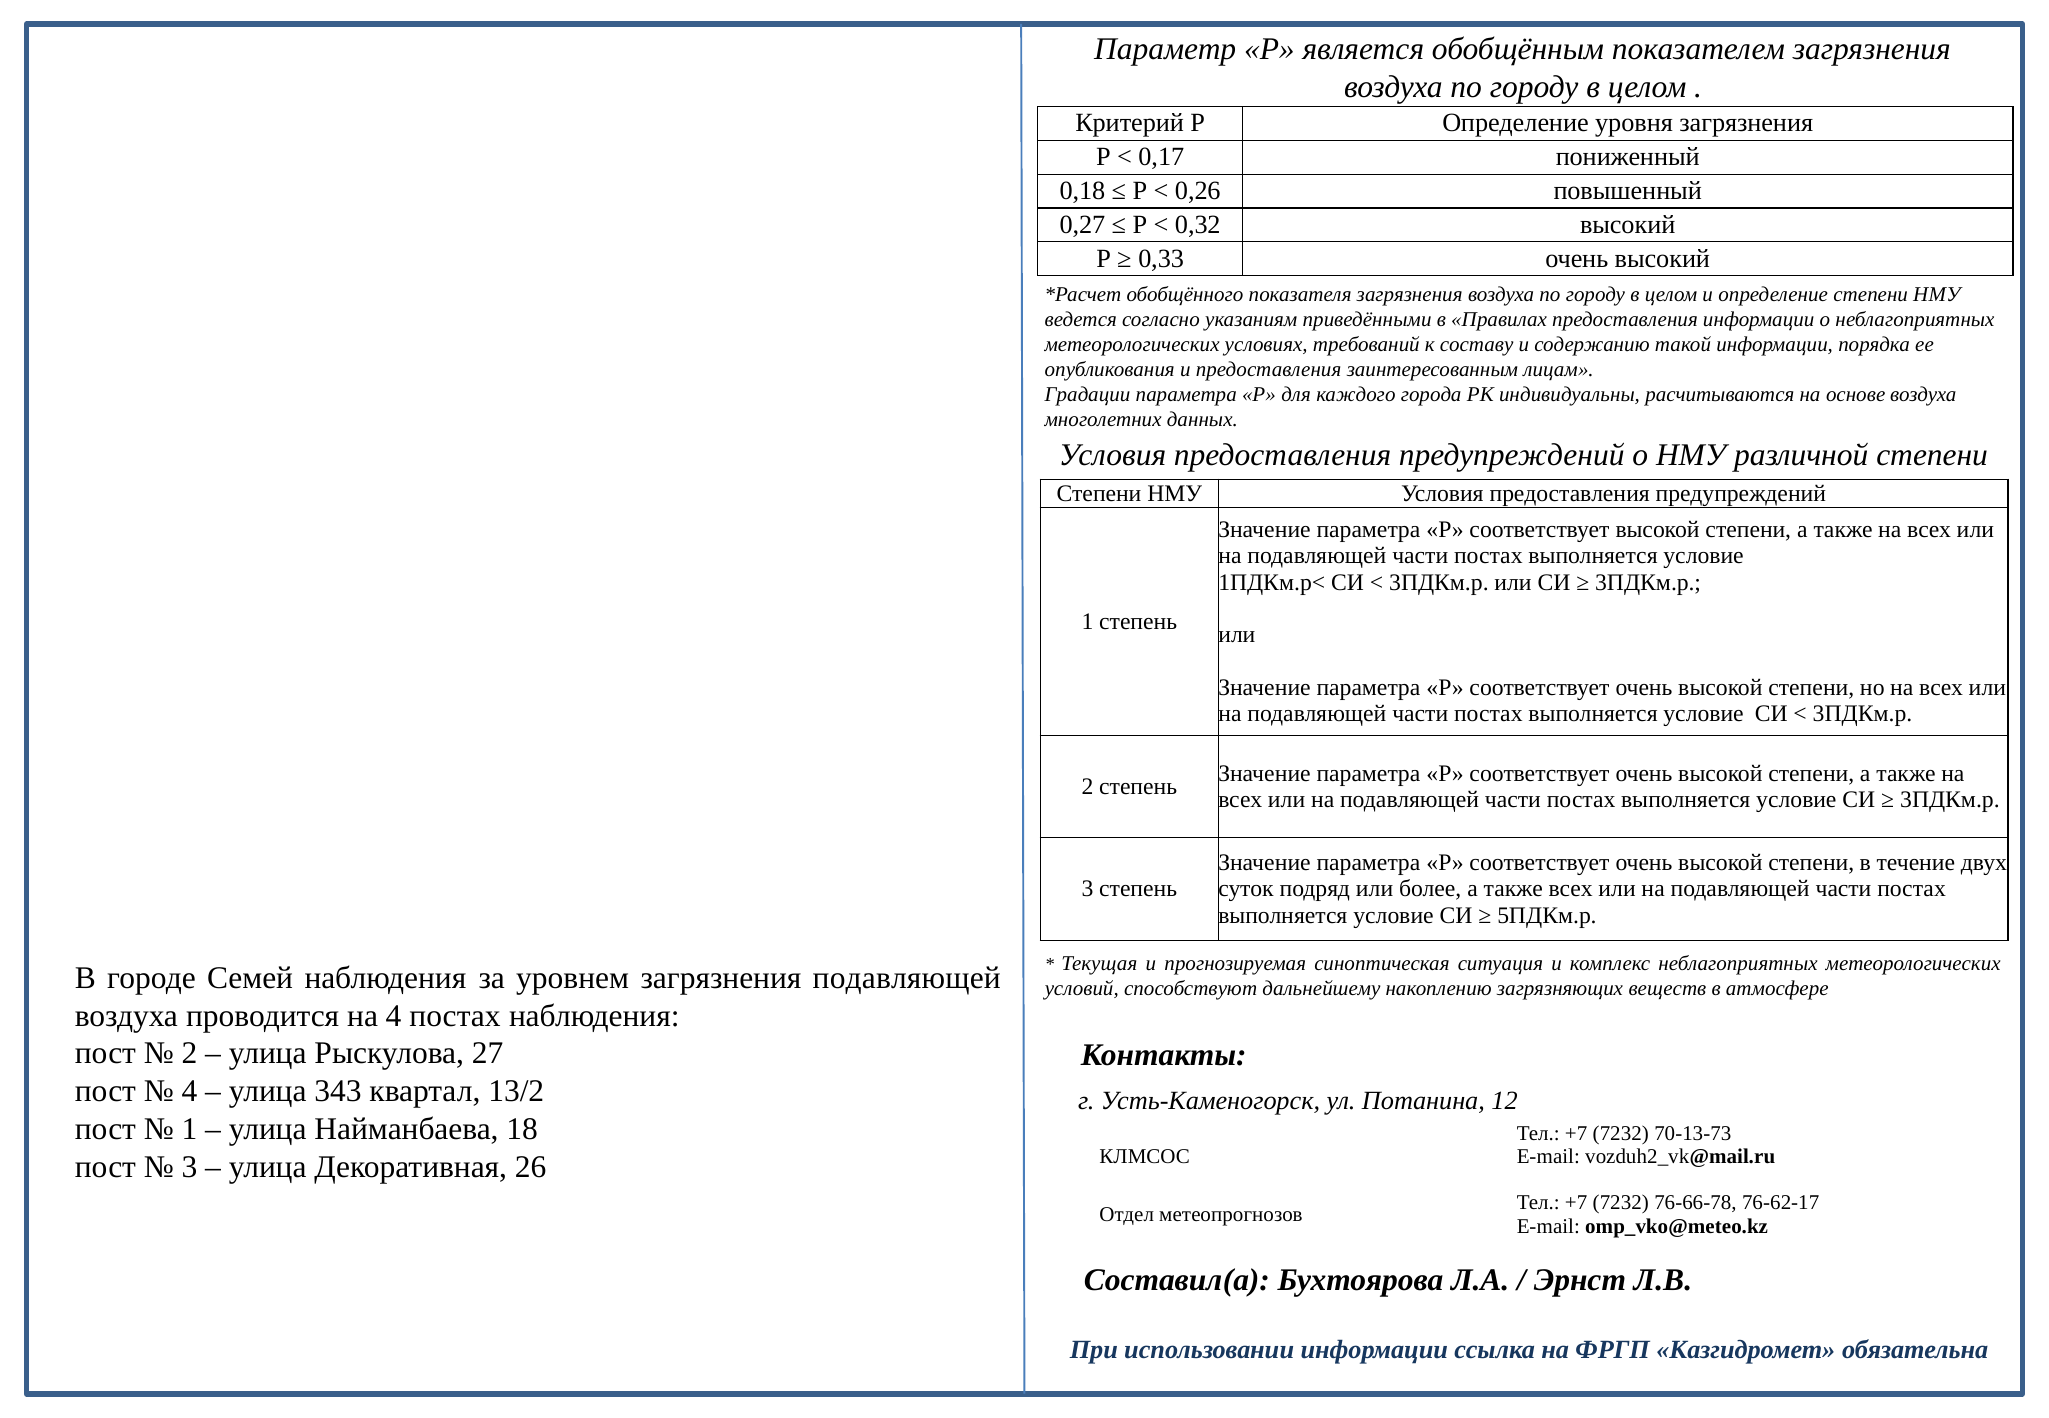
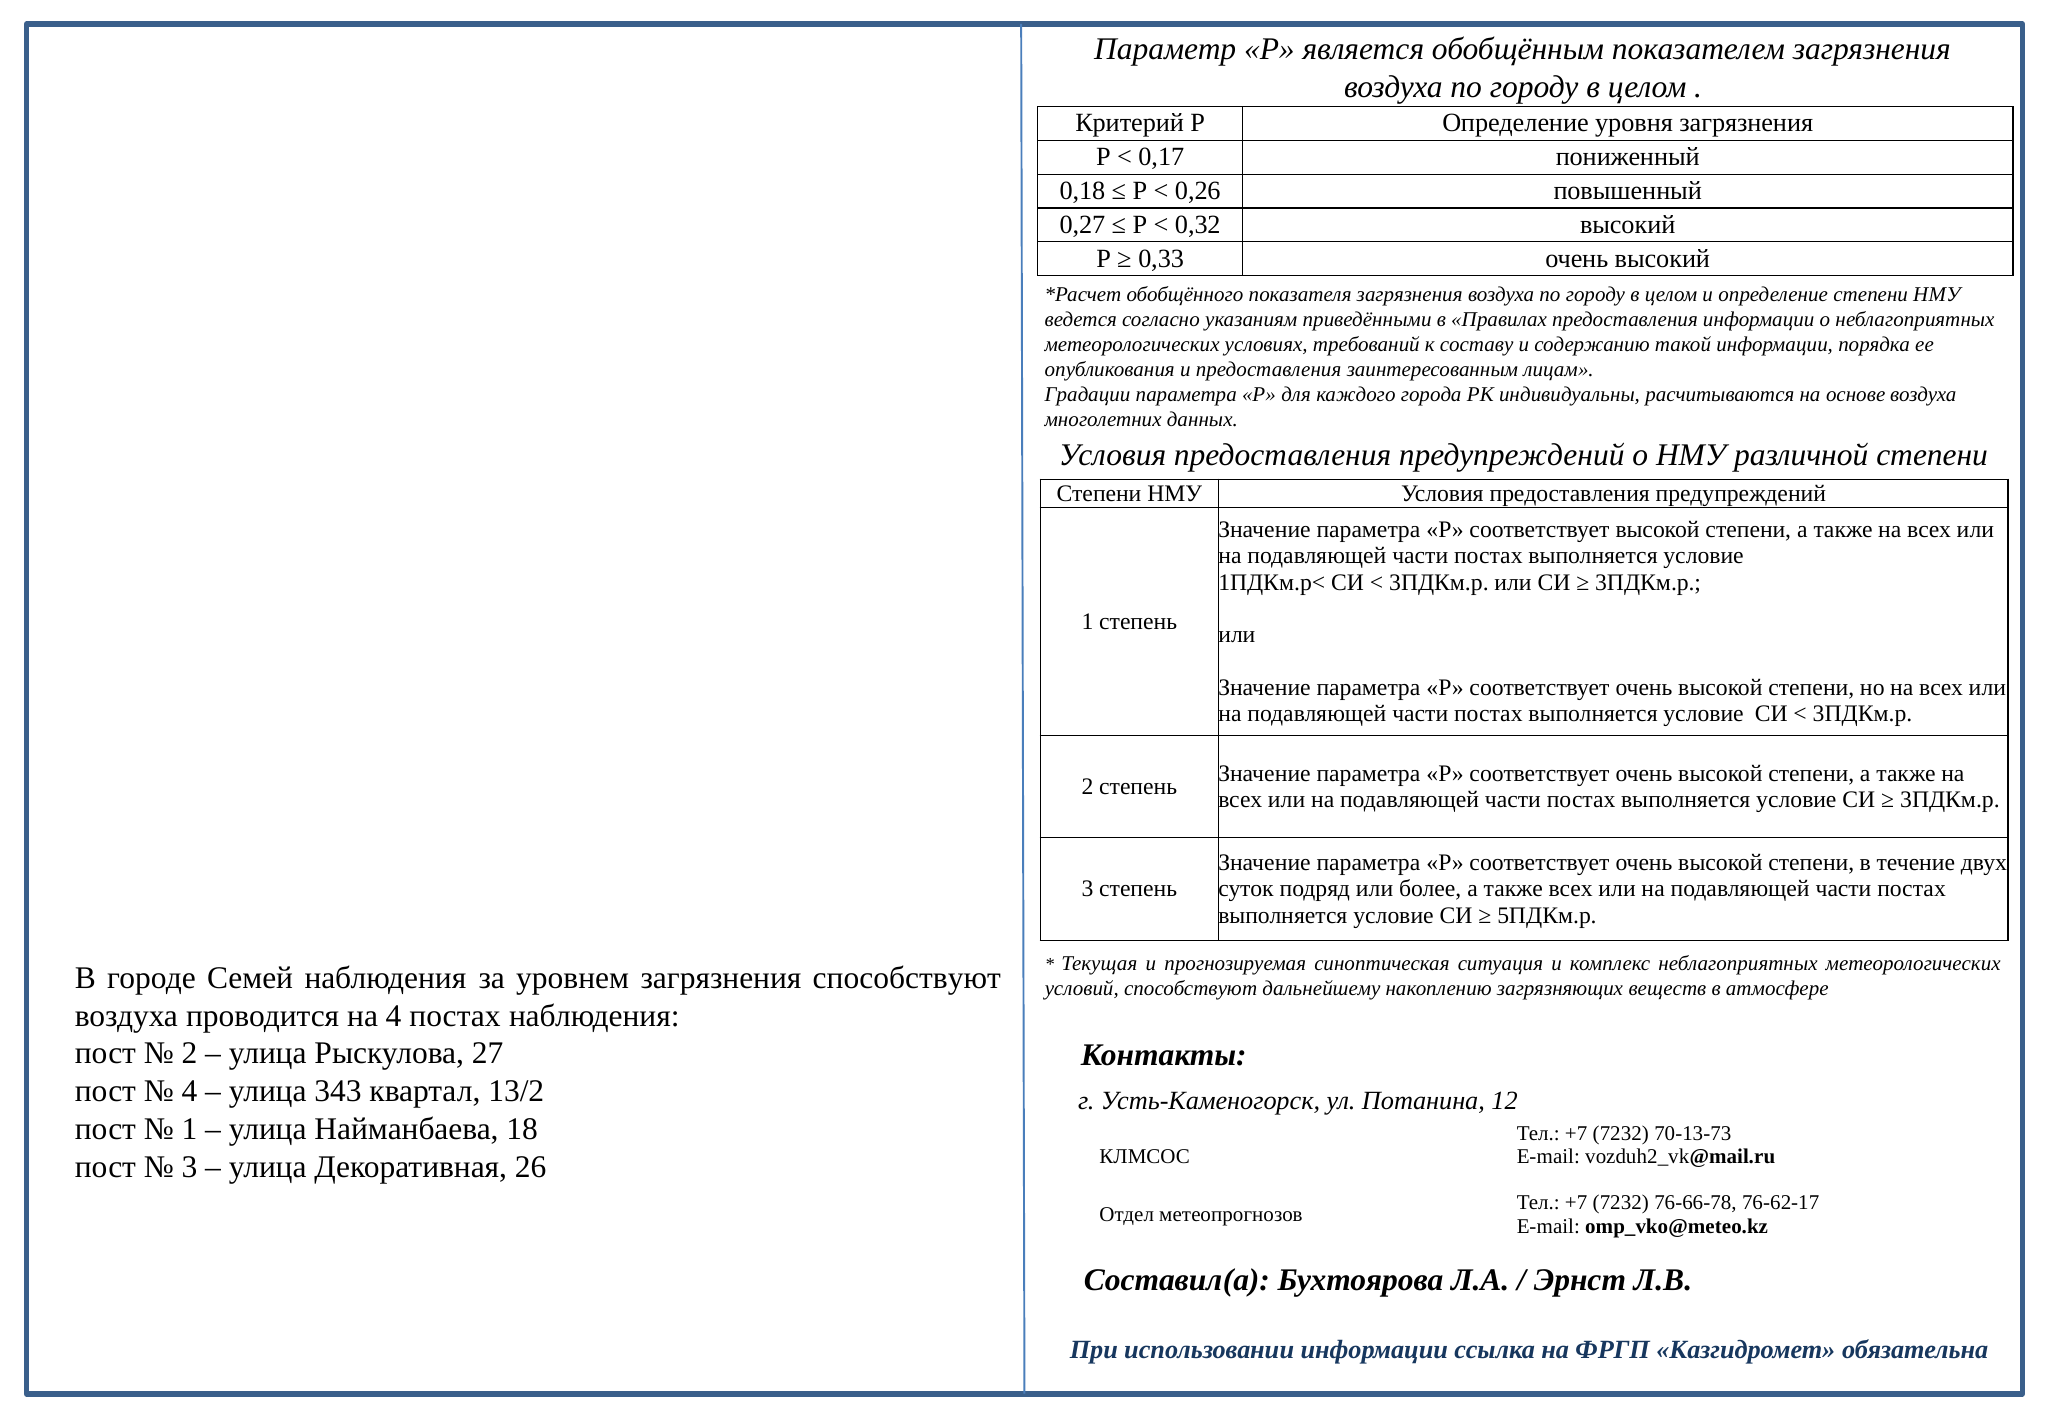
загрязнения подавляющей: подавляющей -> способствуют
